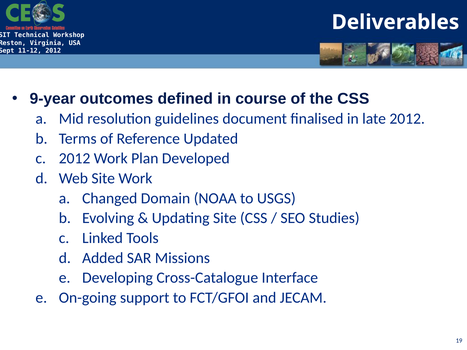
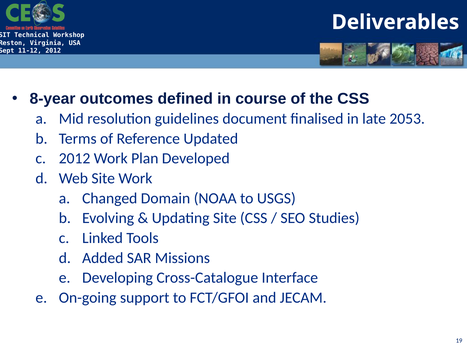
9-year: 9-year -> 8-year
late 2012: 2012 -> 2053
